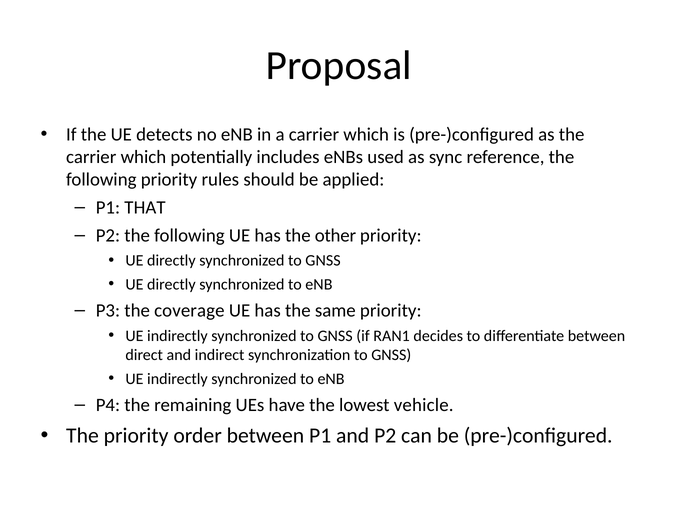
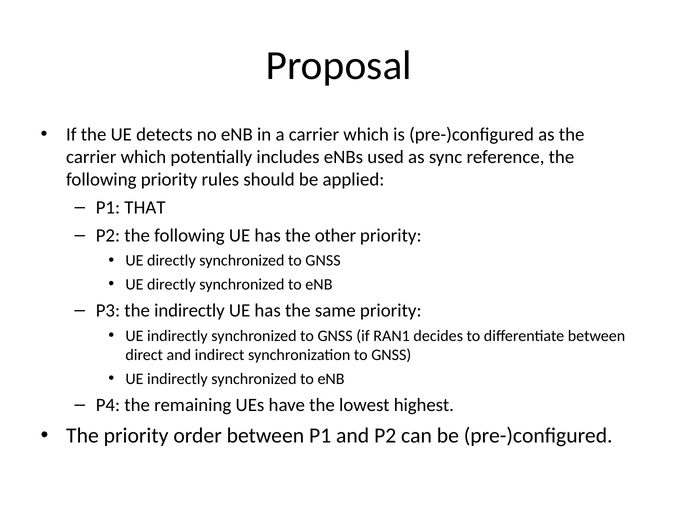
the coverage: coverage -> indirectly
vehicle: vehicle -> highest
